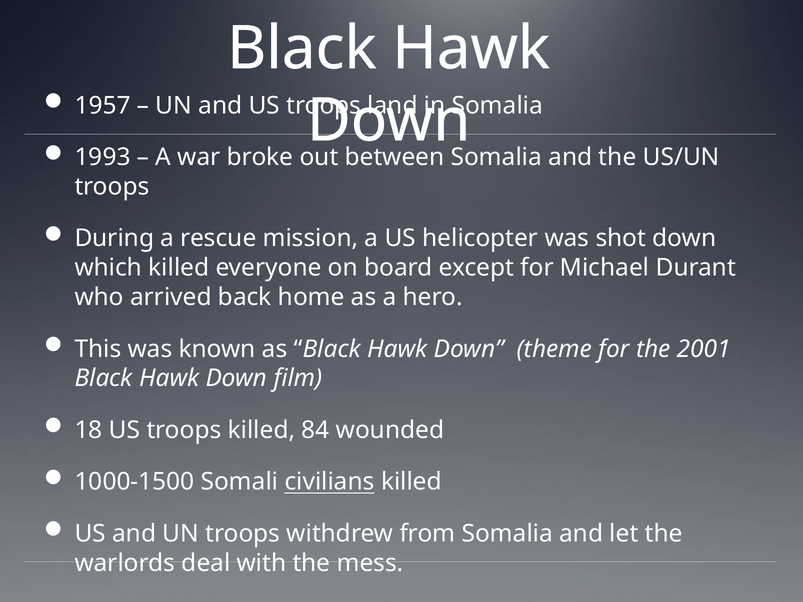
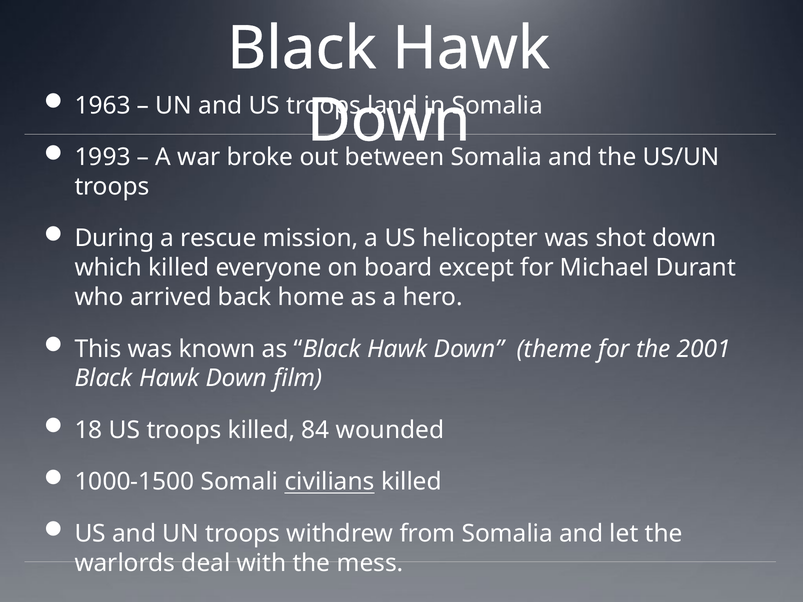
1957: 1957 -> 1963
